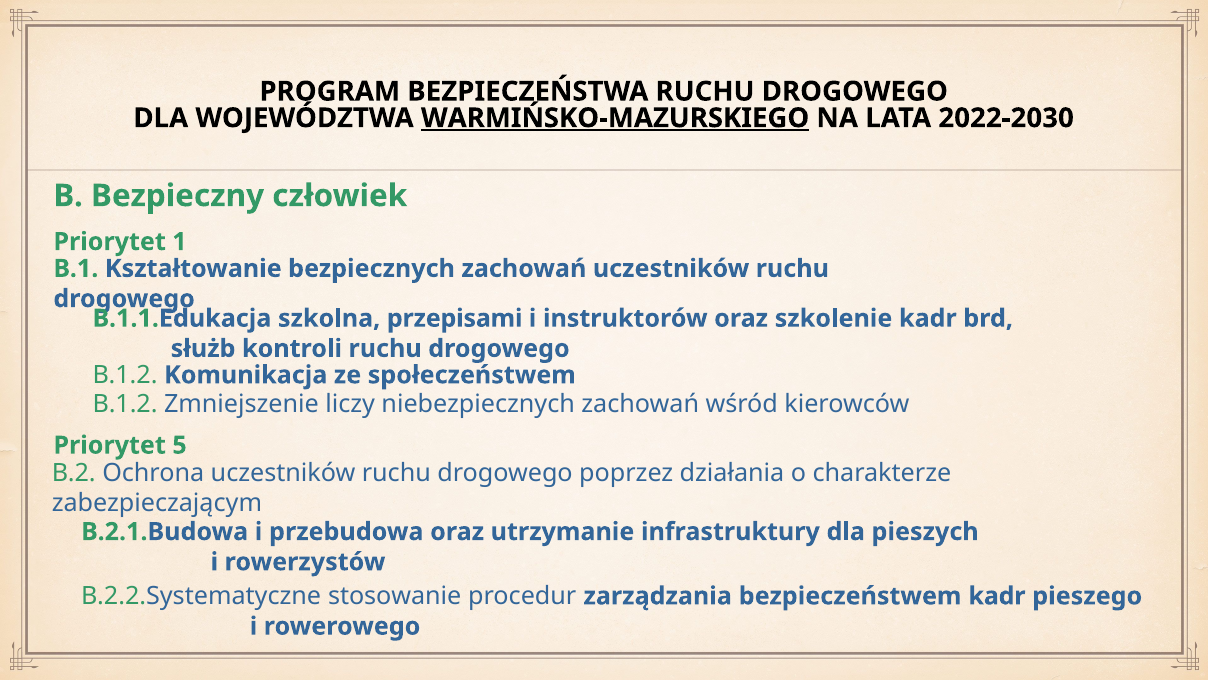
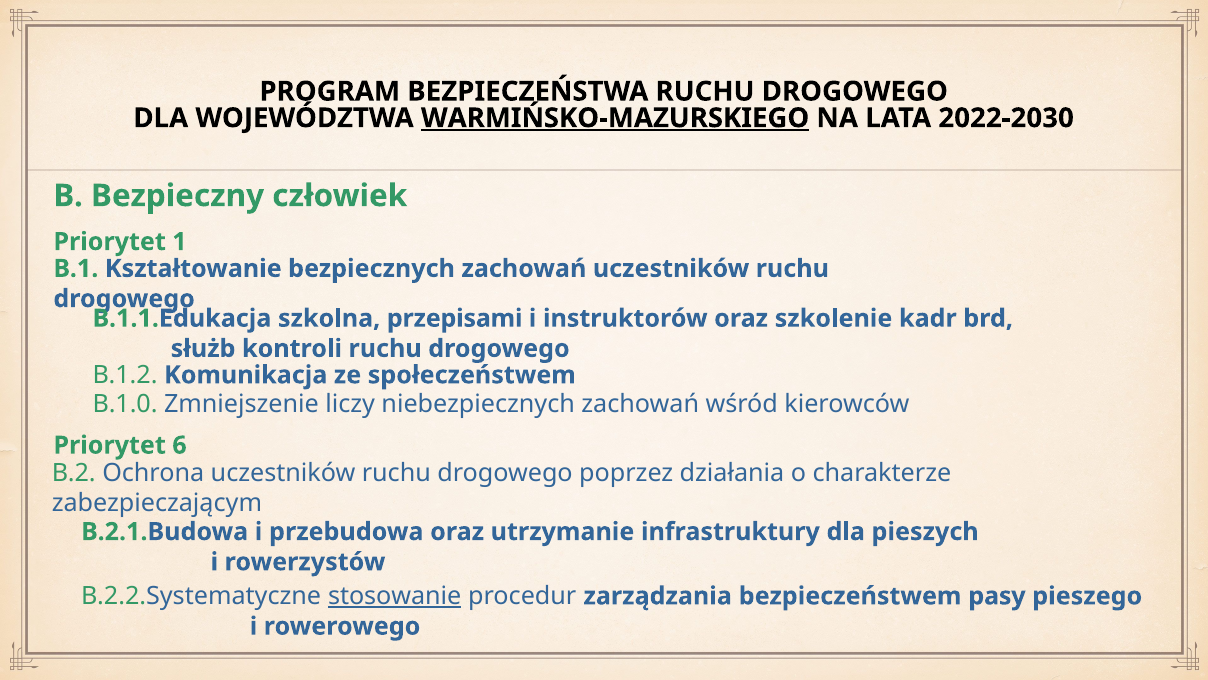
B.1.2 at (125, 404): B.1.2 -> B.1.0
5: 5 -> 6
stosowanie underline: none -> present
bezpieczeństwem kadr: kadr -> pasy
